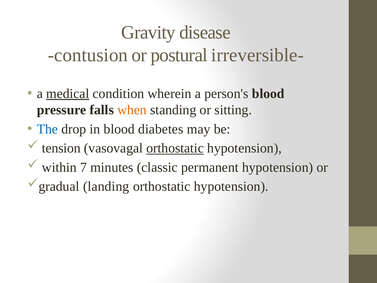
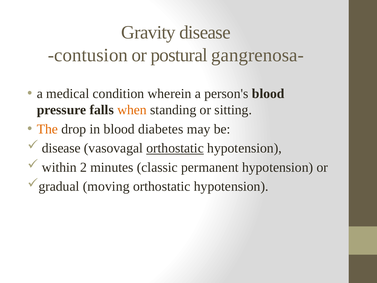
irreversible-: irreversible- -> gangrenosa-
medical underline: present -> none
The colour: blue -> orange
tension at (61, 148): tension -> disease
7: 7 -> 2
landing: landing -> moving
